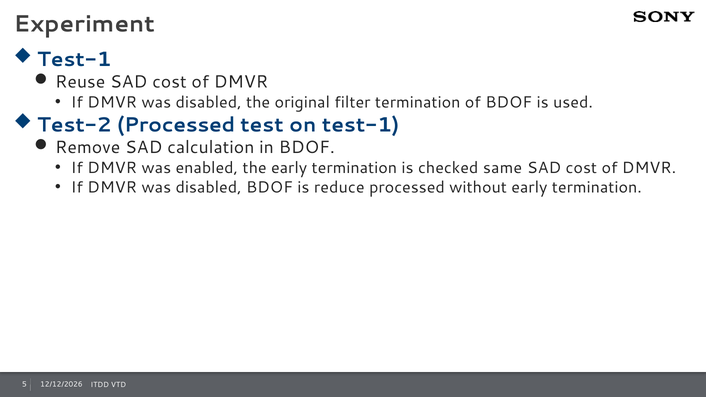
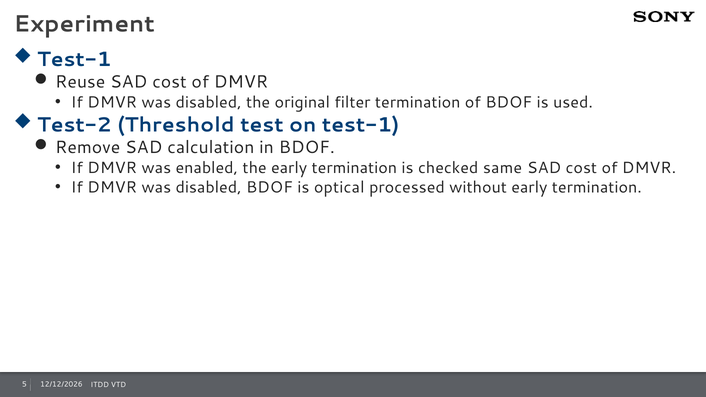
Test-2 Processed: Processed -> Threshold
reduce: reduce -> optical
